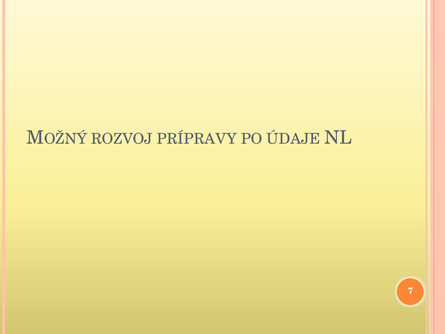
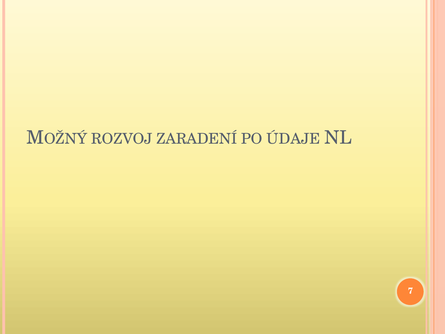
PRÍPRAVY: PRÍPRAVY -> ZARADENÍ
